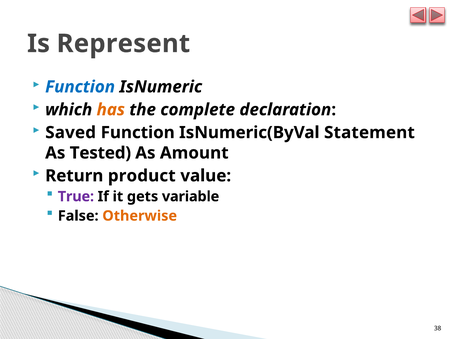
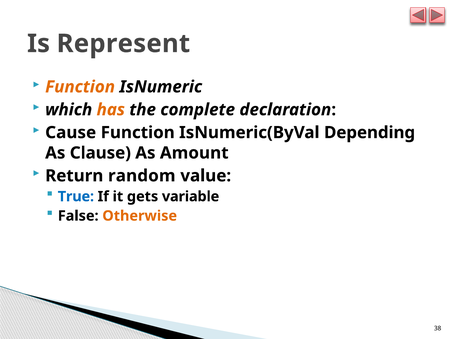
Function at (80, 87) colour: blue -> orange
Saved: Saved -> Cause
Statement: Statement -> Depending
Tested: Tested -> Clause
product: product -> random
True colour: purple -> blue
